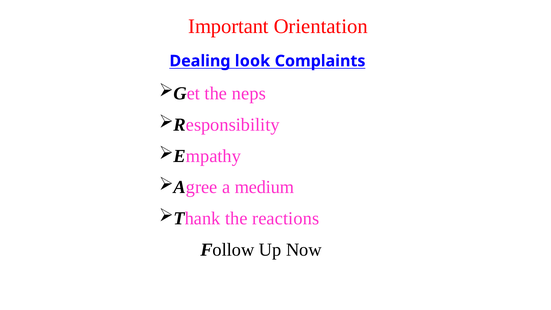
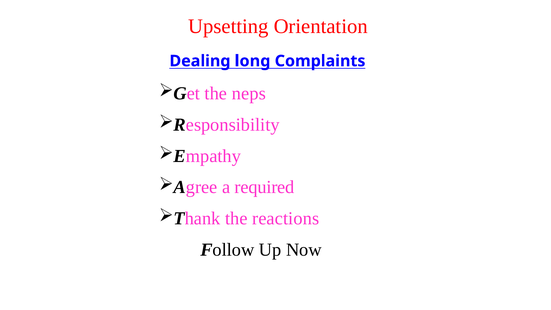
Important: Important -> Upsetting
look: look -> long
medium: medium -> required
